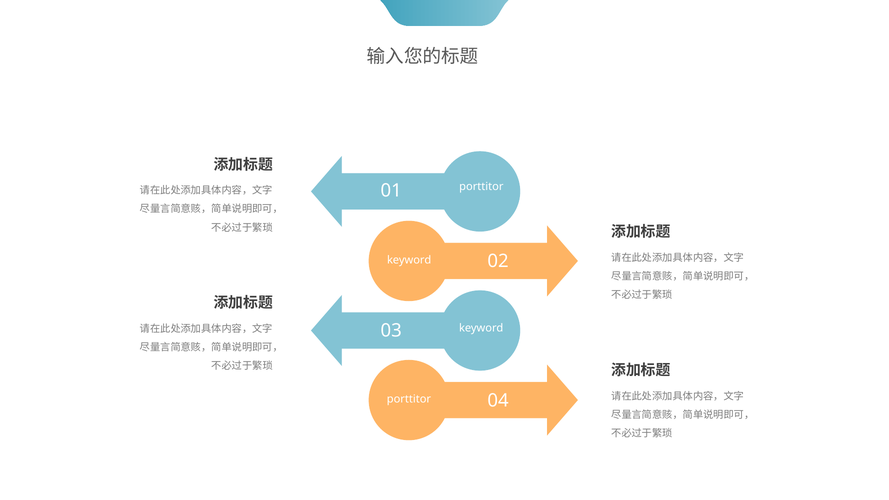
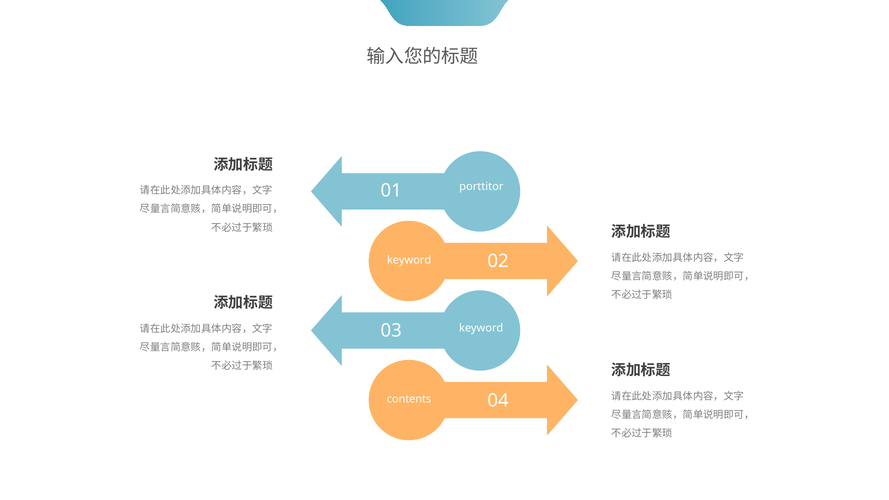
porttitor at (409, 399): porttitor -> contents
